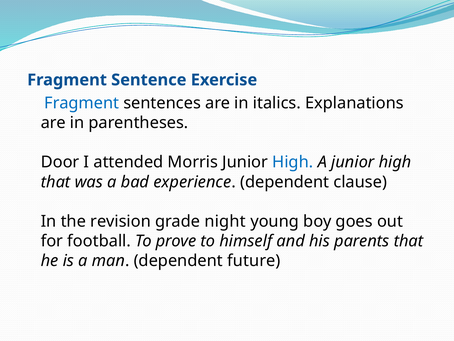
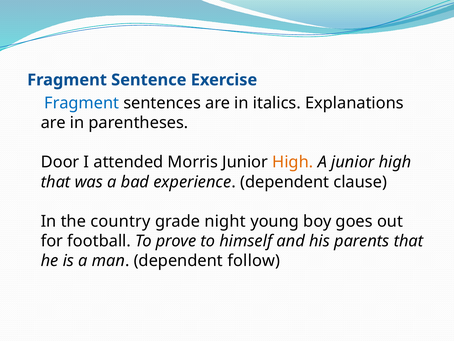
High at (293, 162) colour: blue -> orange
revision: revision -> country
future: future -> follow
